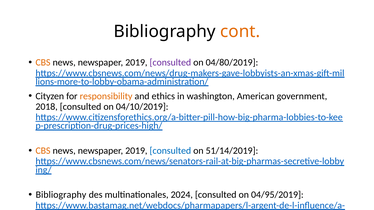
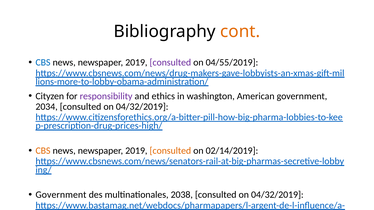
CBS at (43, 63) colour: orange -> blue
04/80/2019: 04/80/2019 -> 04/55/2019
responsibility colour: orange -> purple
2018: 2018 -> 2034
04/10/2019 at (142, 107): 04/10/2019 -> 04/32/2019
consulted at (170, 151) colour: blue -> orange
51/14/2019: 51/14/2019 -> 02/14/2019
Bibliography at (61, 195): Bibliography -> Government
2024: 2024 -> 2038
04/95/2019 at (277, 195): 04/95/2019 -> 04/32/2019
